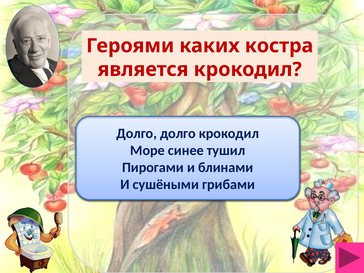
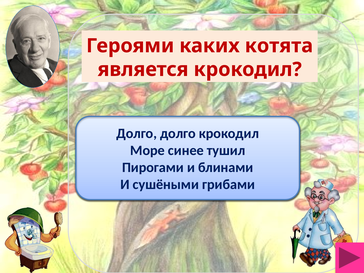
костра: костра -> котята
